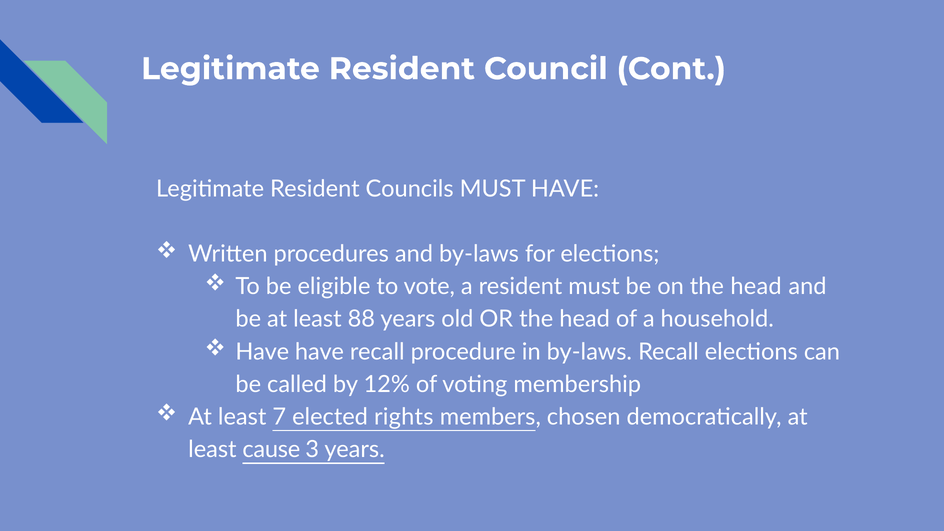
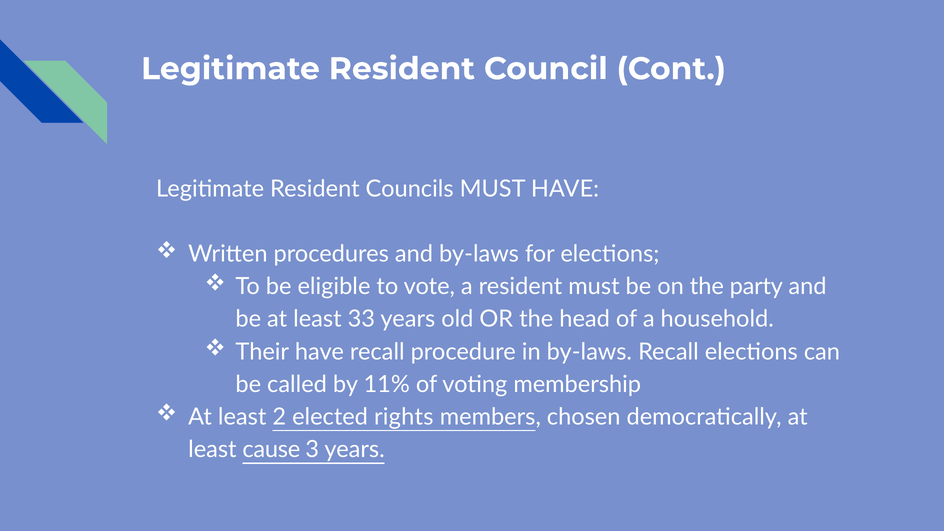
on the head: head -> party
88: 88 -> 33
Have at (262, 352): Have -> Their
12%: 12% -> 11%
7: 7 -> 2
